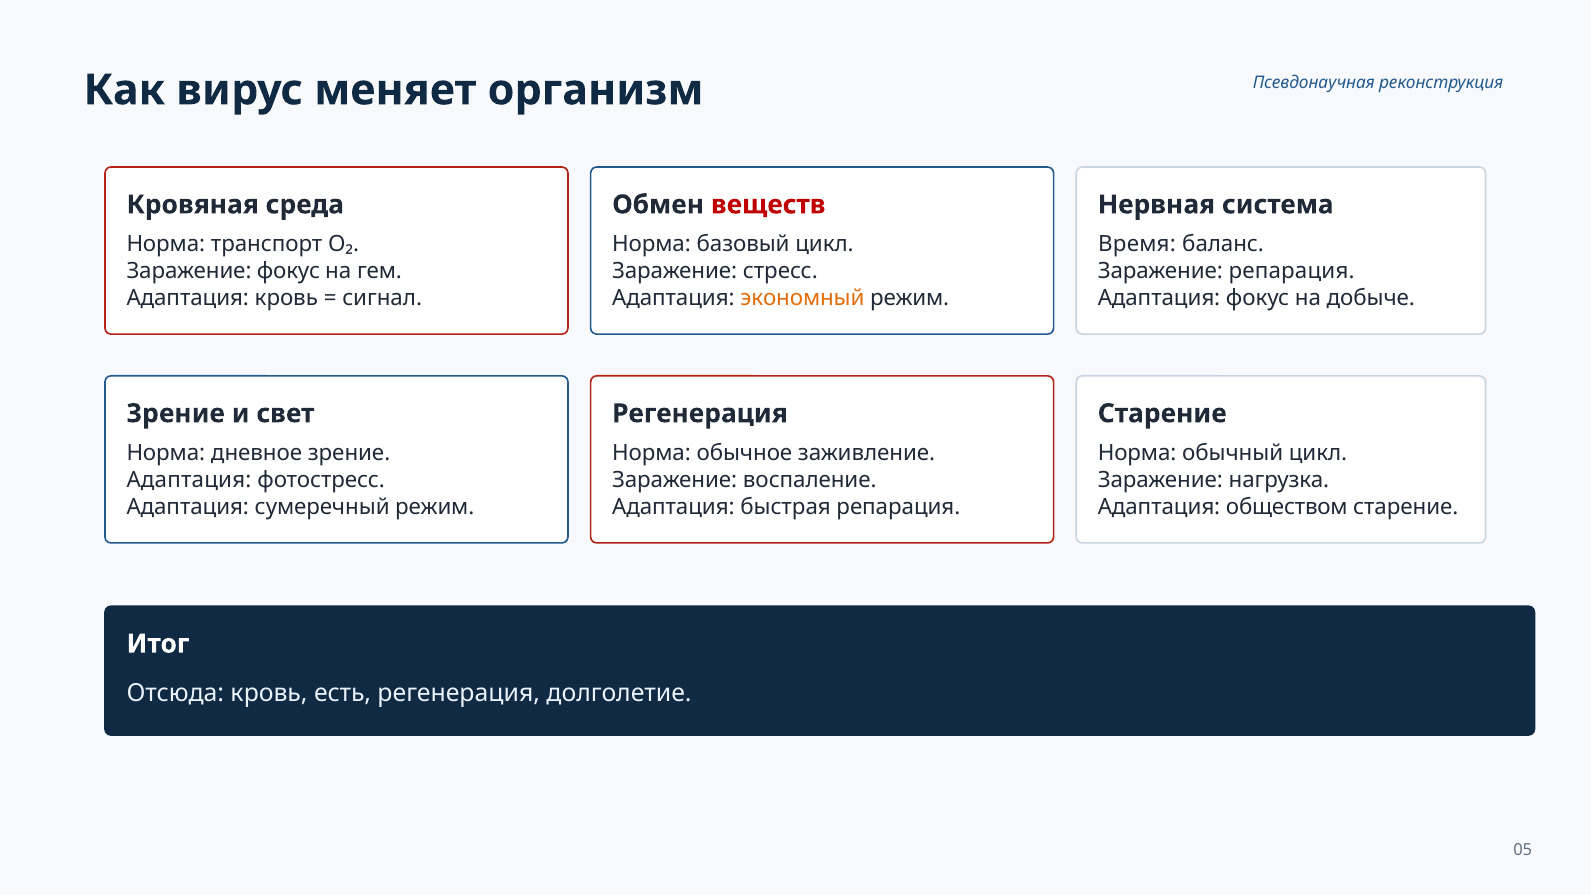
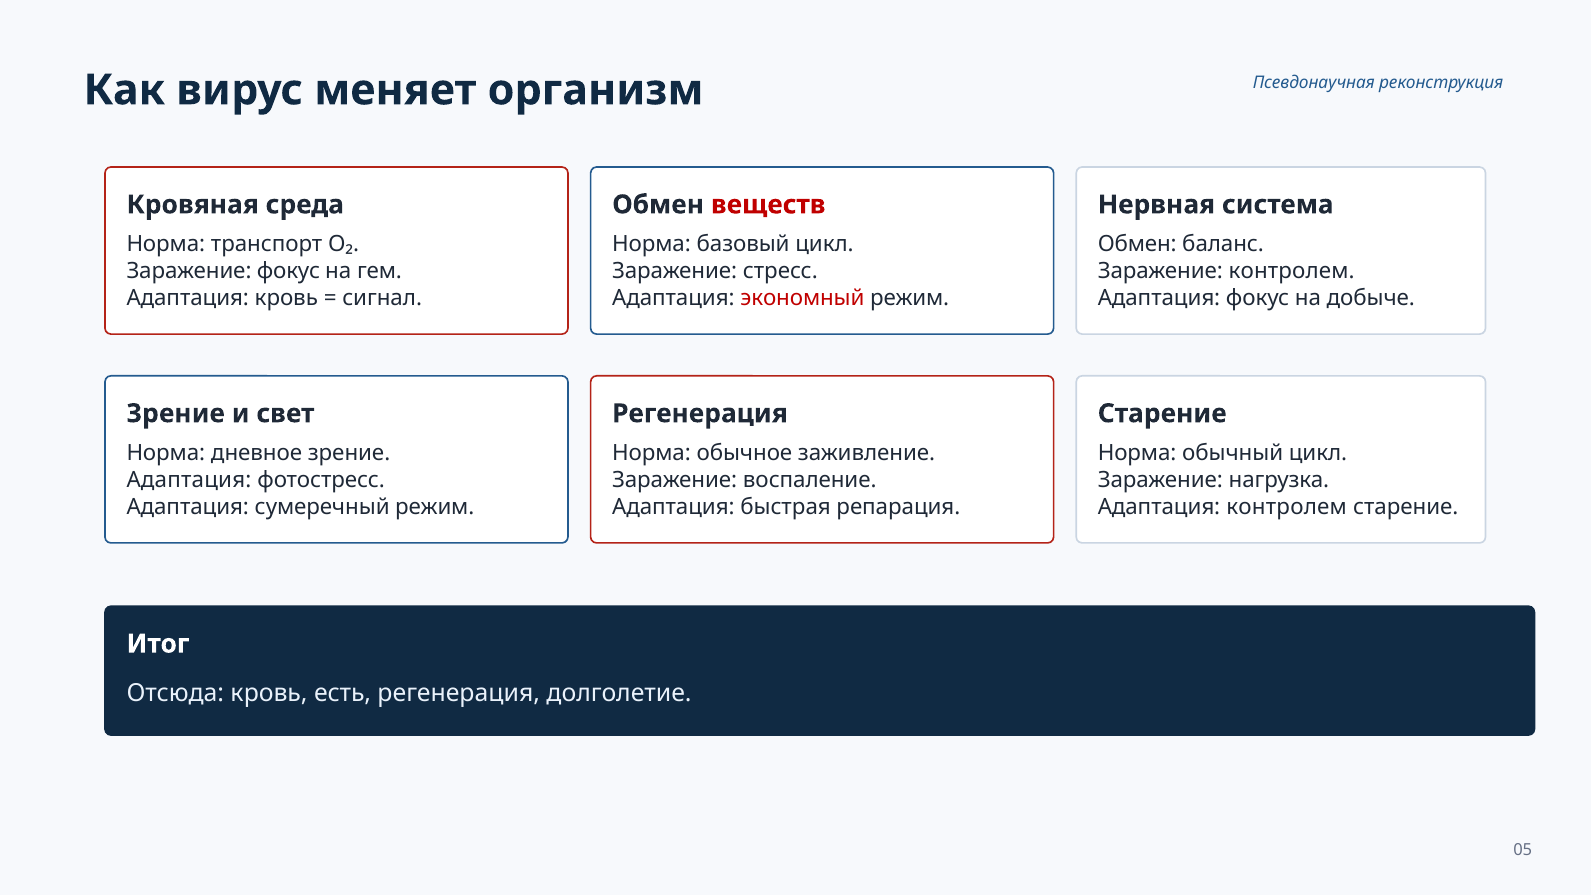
Время at (1137, 244): Время -> Обмен
Заражение репарация: репарация -> контролем
экономный colour: orange -> red
Адаптация обществом: обществом -> контролем
